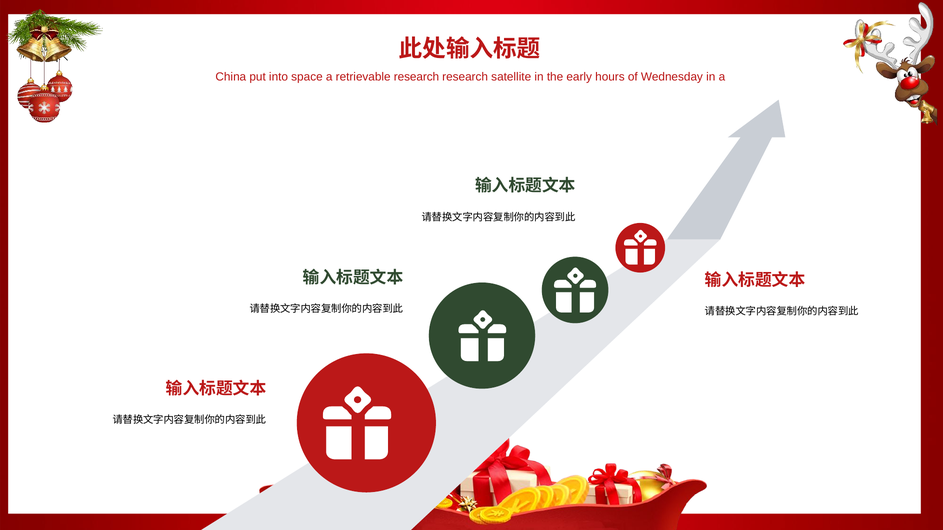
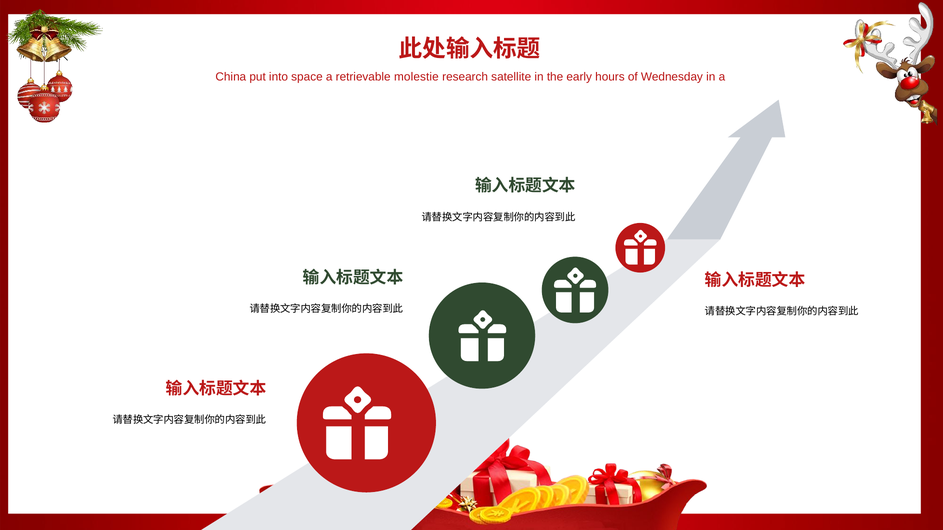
retrievable research: research -> molestie
